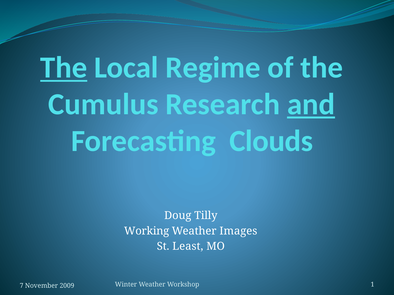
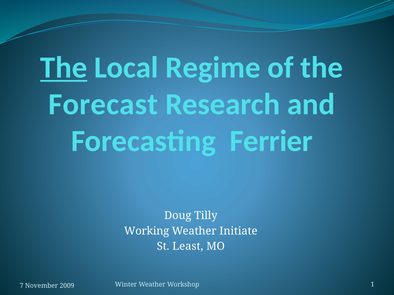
Cumulus: Cumulus -> Forecast
and underline: present -> none
Clouds: Clouds -> Ferrier
Images: Images -> Initiate
